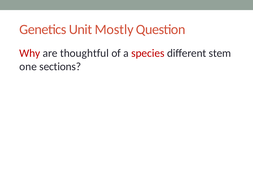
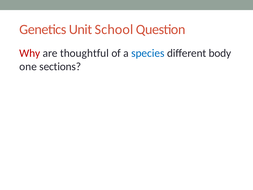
Mostly: Mostly -> School
species colour: red -> blue
stem: stem -> body
